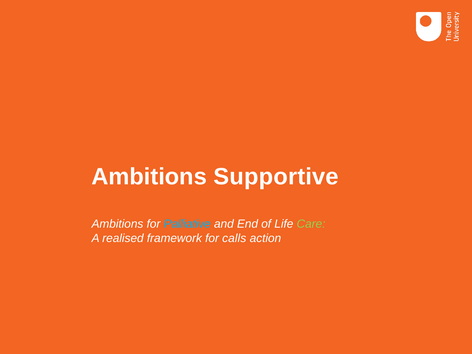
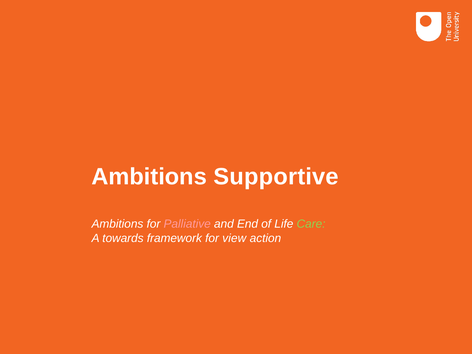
Palliative colour: light blue -> pink
realised: realised -> towards
calls: calls -> view
